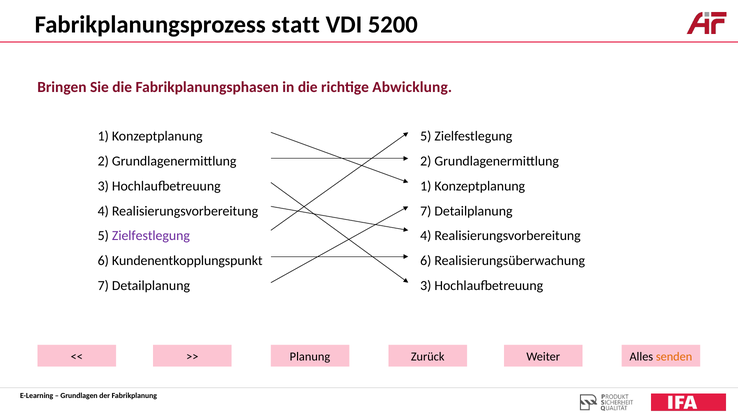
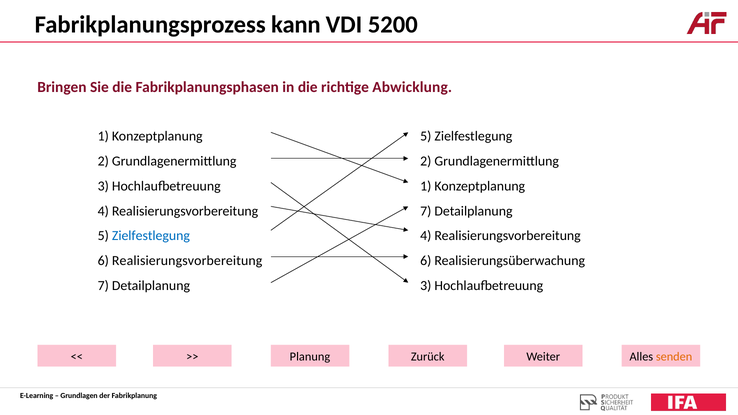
statt: statt -> kann
Zielfestlegung at (151, 236) colour: purple -> blue
6 Kundenentkopplungspunkt: Kundenentkopplungspunkt -> Realisierungsvorbereitung
